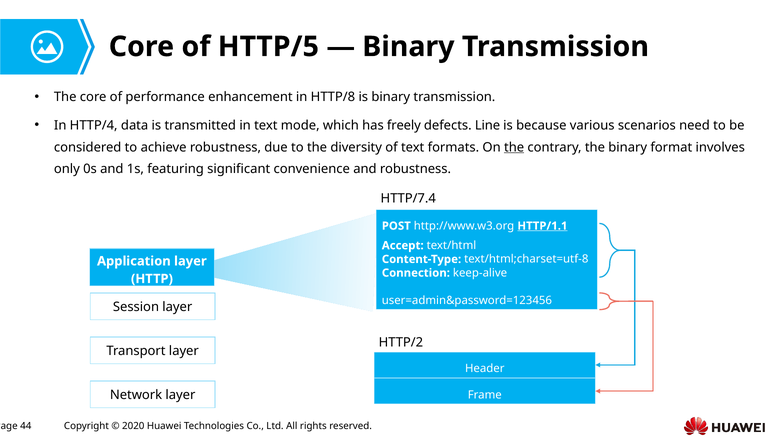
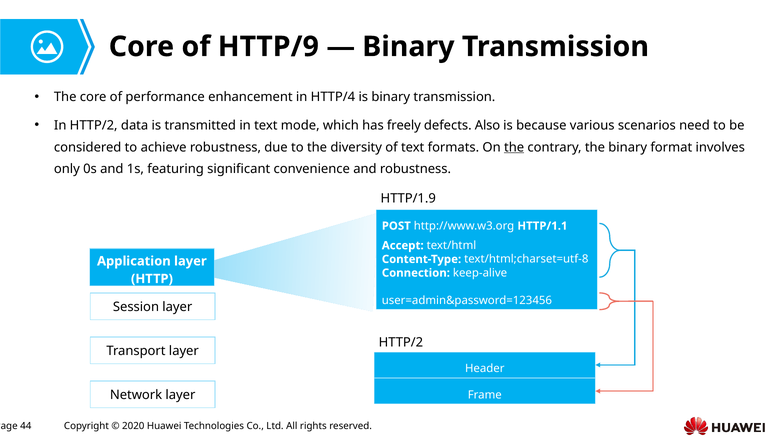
HTTP/5: HTTP/5 -> HTTP/9
HTTP/8: HTTP/8 -> HTTP/4
In HTTP/4: HTTP/4 -> HTTP/2
Line: Line -> Also
HTTP/7.4: HTTP/7.4 -> HTTP/1.9
HTTP/1.1 underline: present -> none
